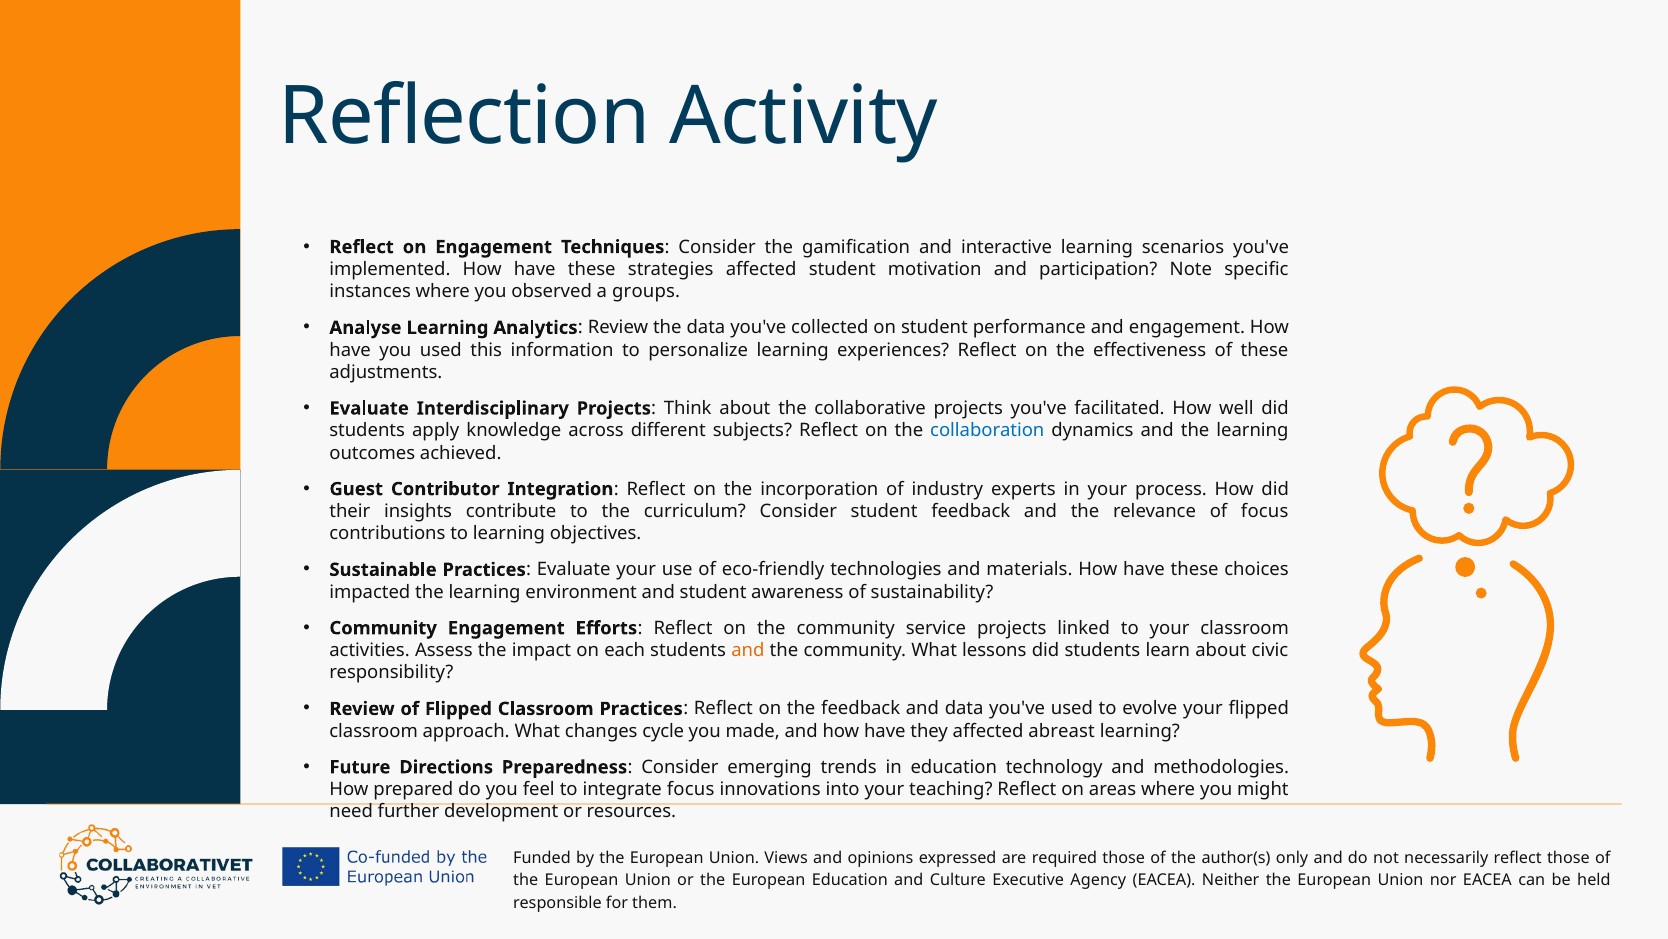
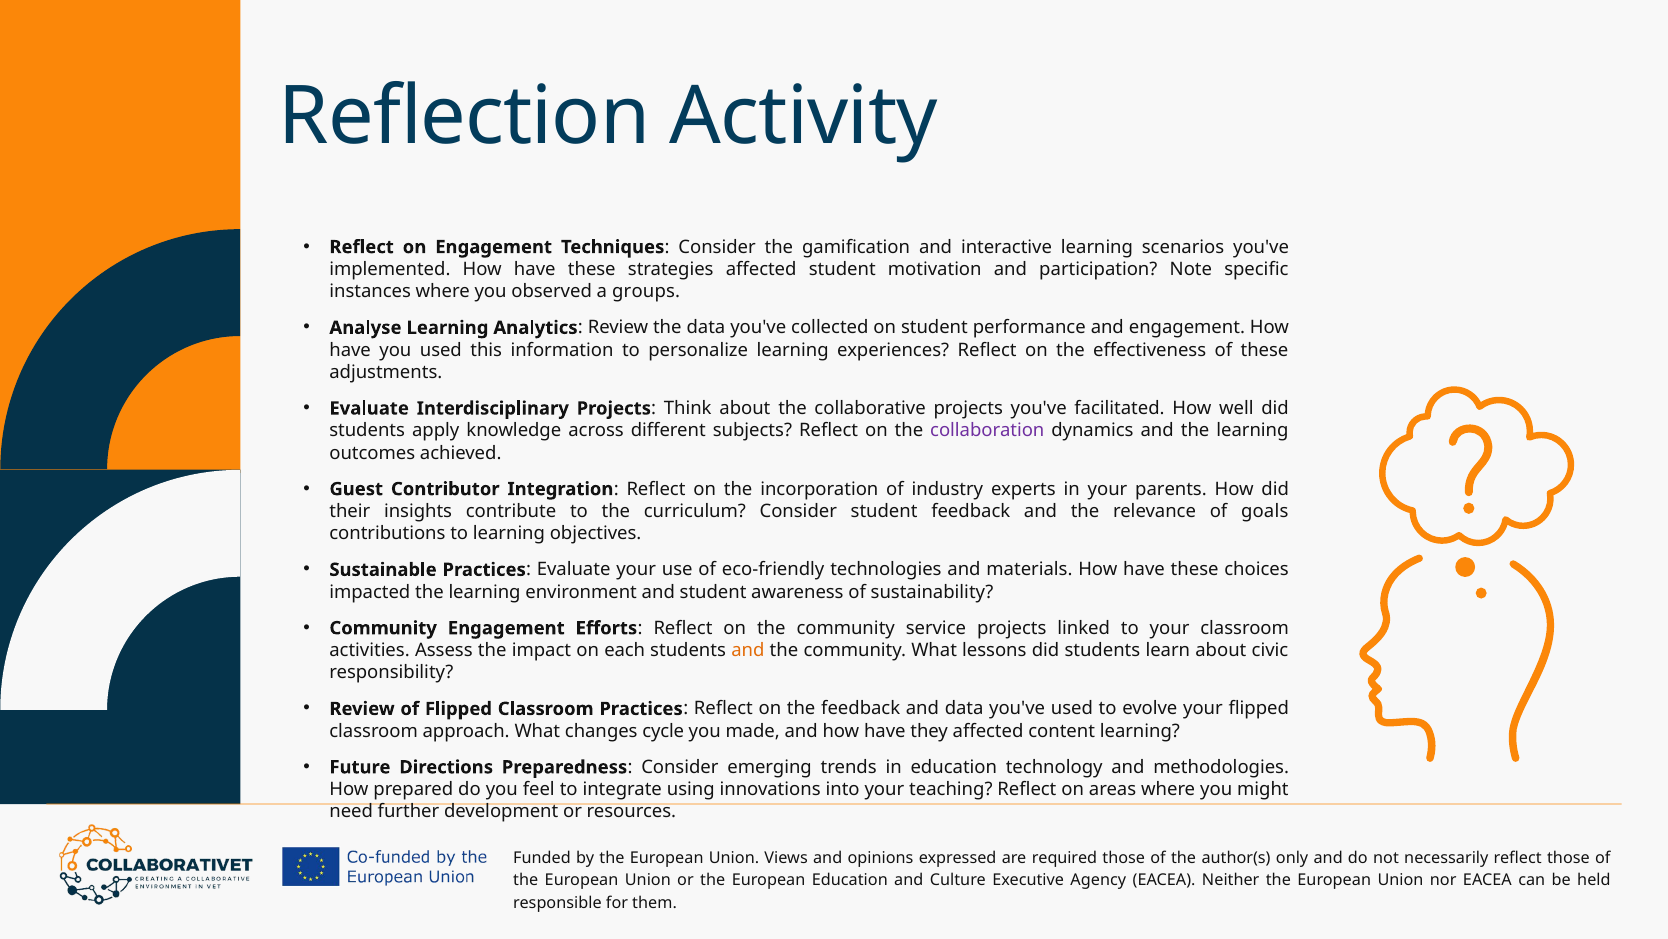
collaboration colour: blue -> purple
process: process -> parents
of focus: focus -> goals
abreast: abreast -> content
integrate focus: focus -> using
